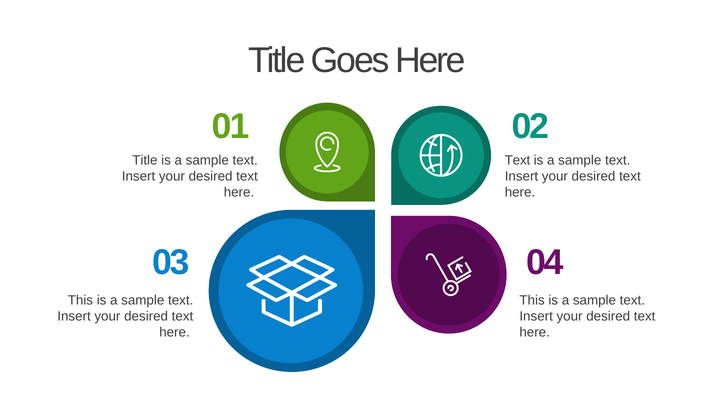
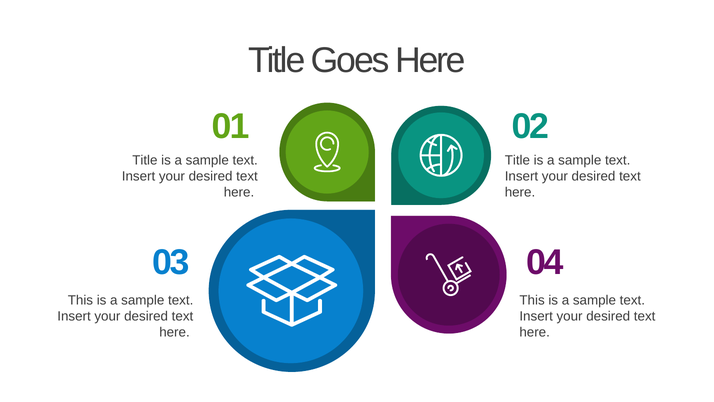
Text at (517, 160): Text -> Title
